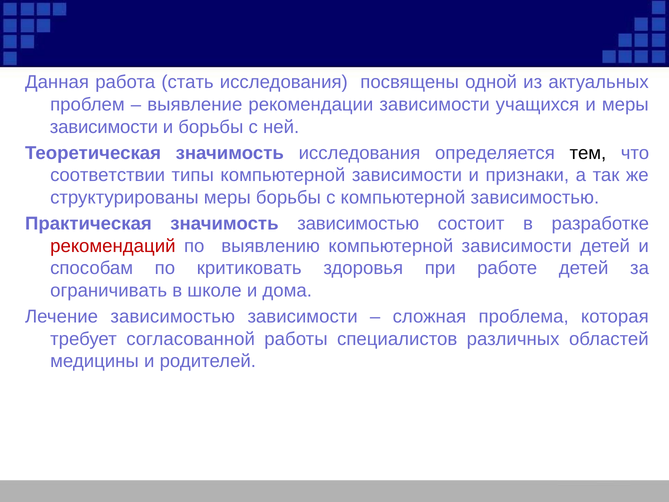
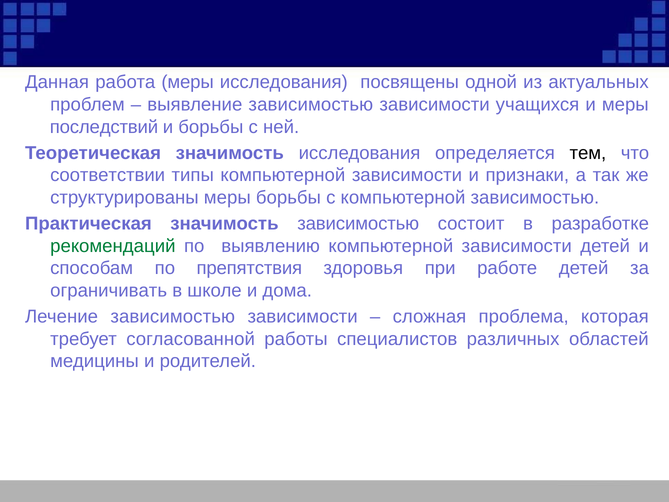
работа стать: стать -> меры
выявление рекомендации: рекомендации -> зависимостью
зависимости at (104, 127): зависимости -> последствий
рекомендаций colour: red -> green
критиковать: критиковать -> препятствия
